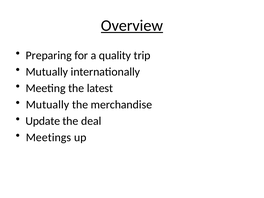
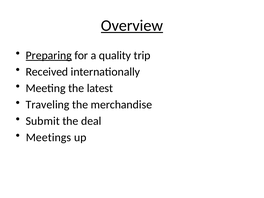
Preparing underline: none -> present
Mutually at (47, 72): Mutually -> Received
Mutually at (48, 105): Mutually -> Traveling
Update: Update -> Submit
